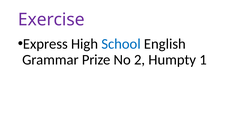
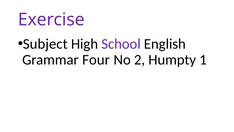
Express: Express -> Subject
School colour: blue -> purple
Prize: Prize -> Four
